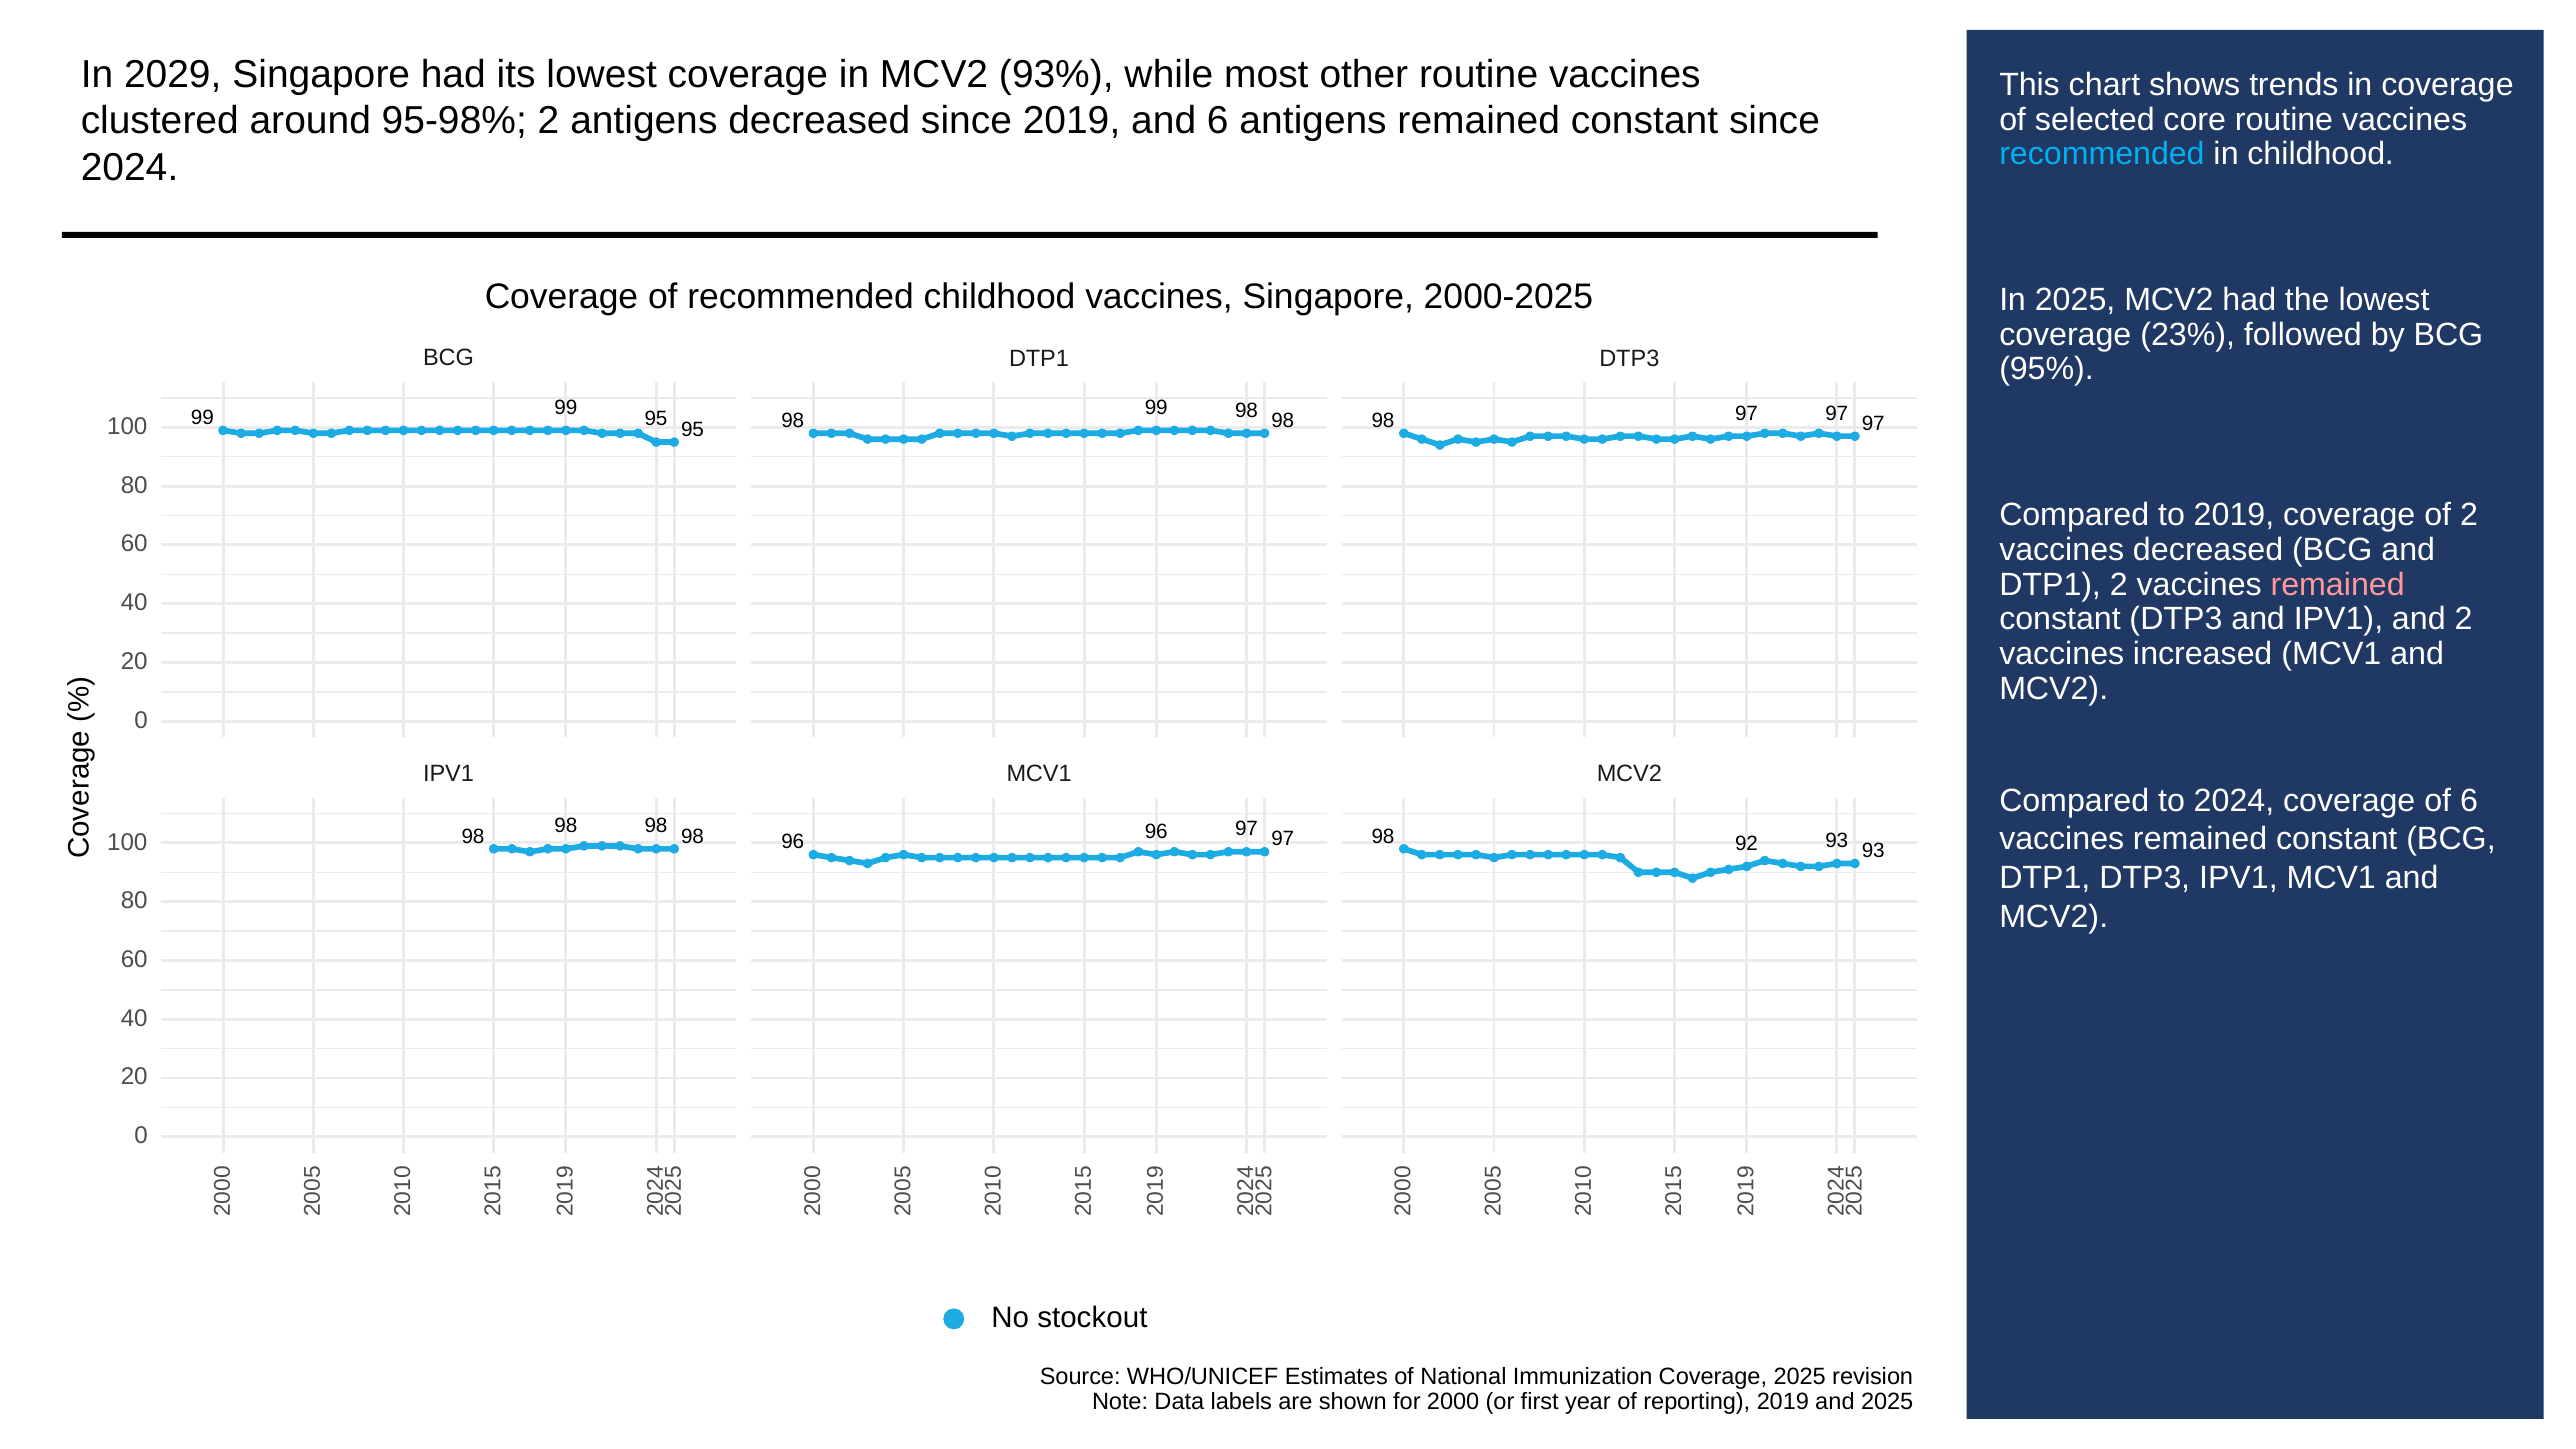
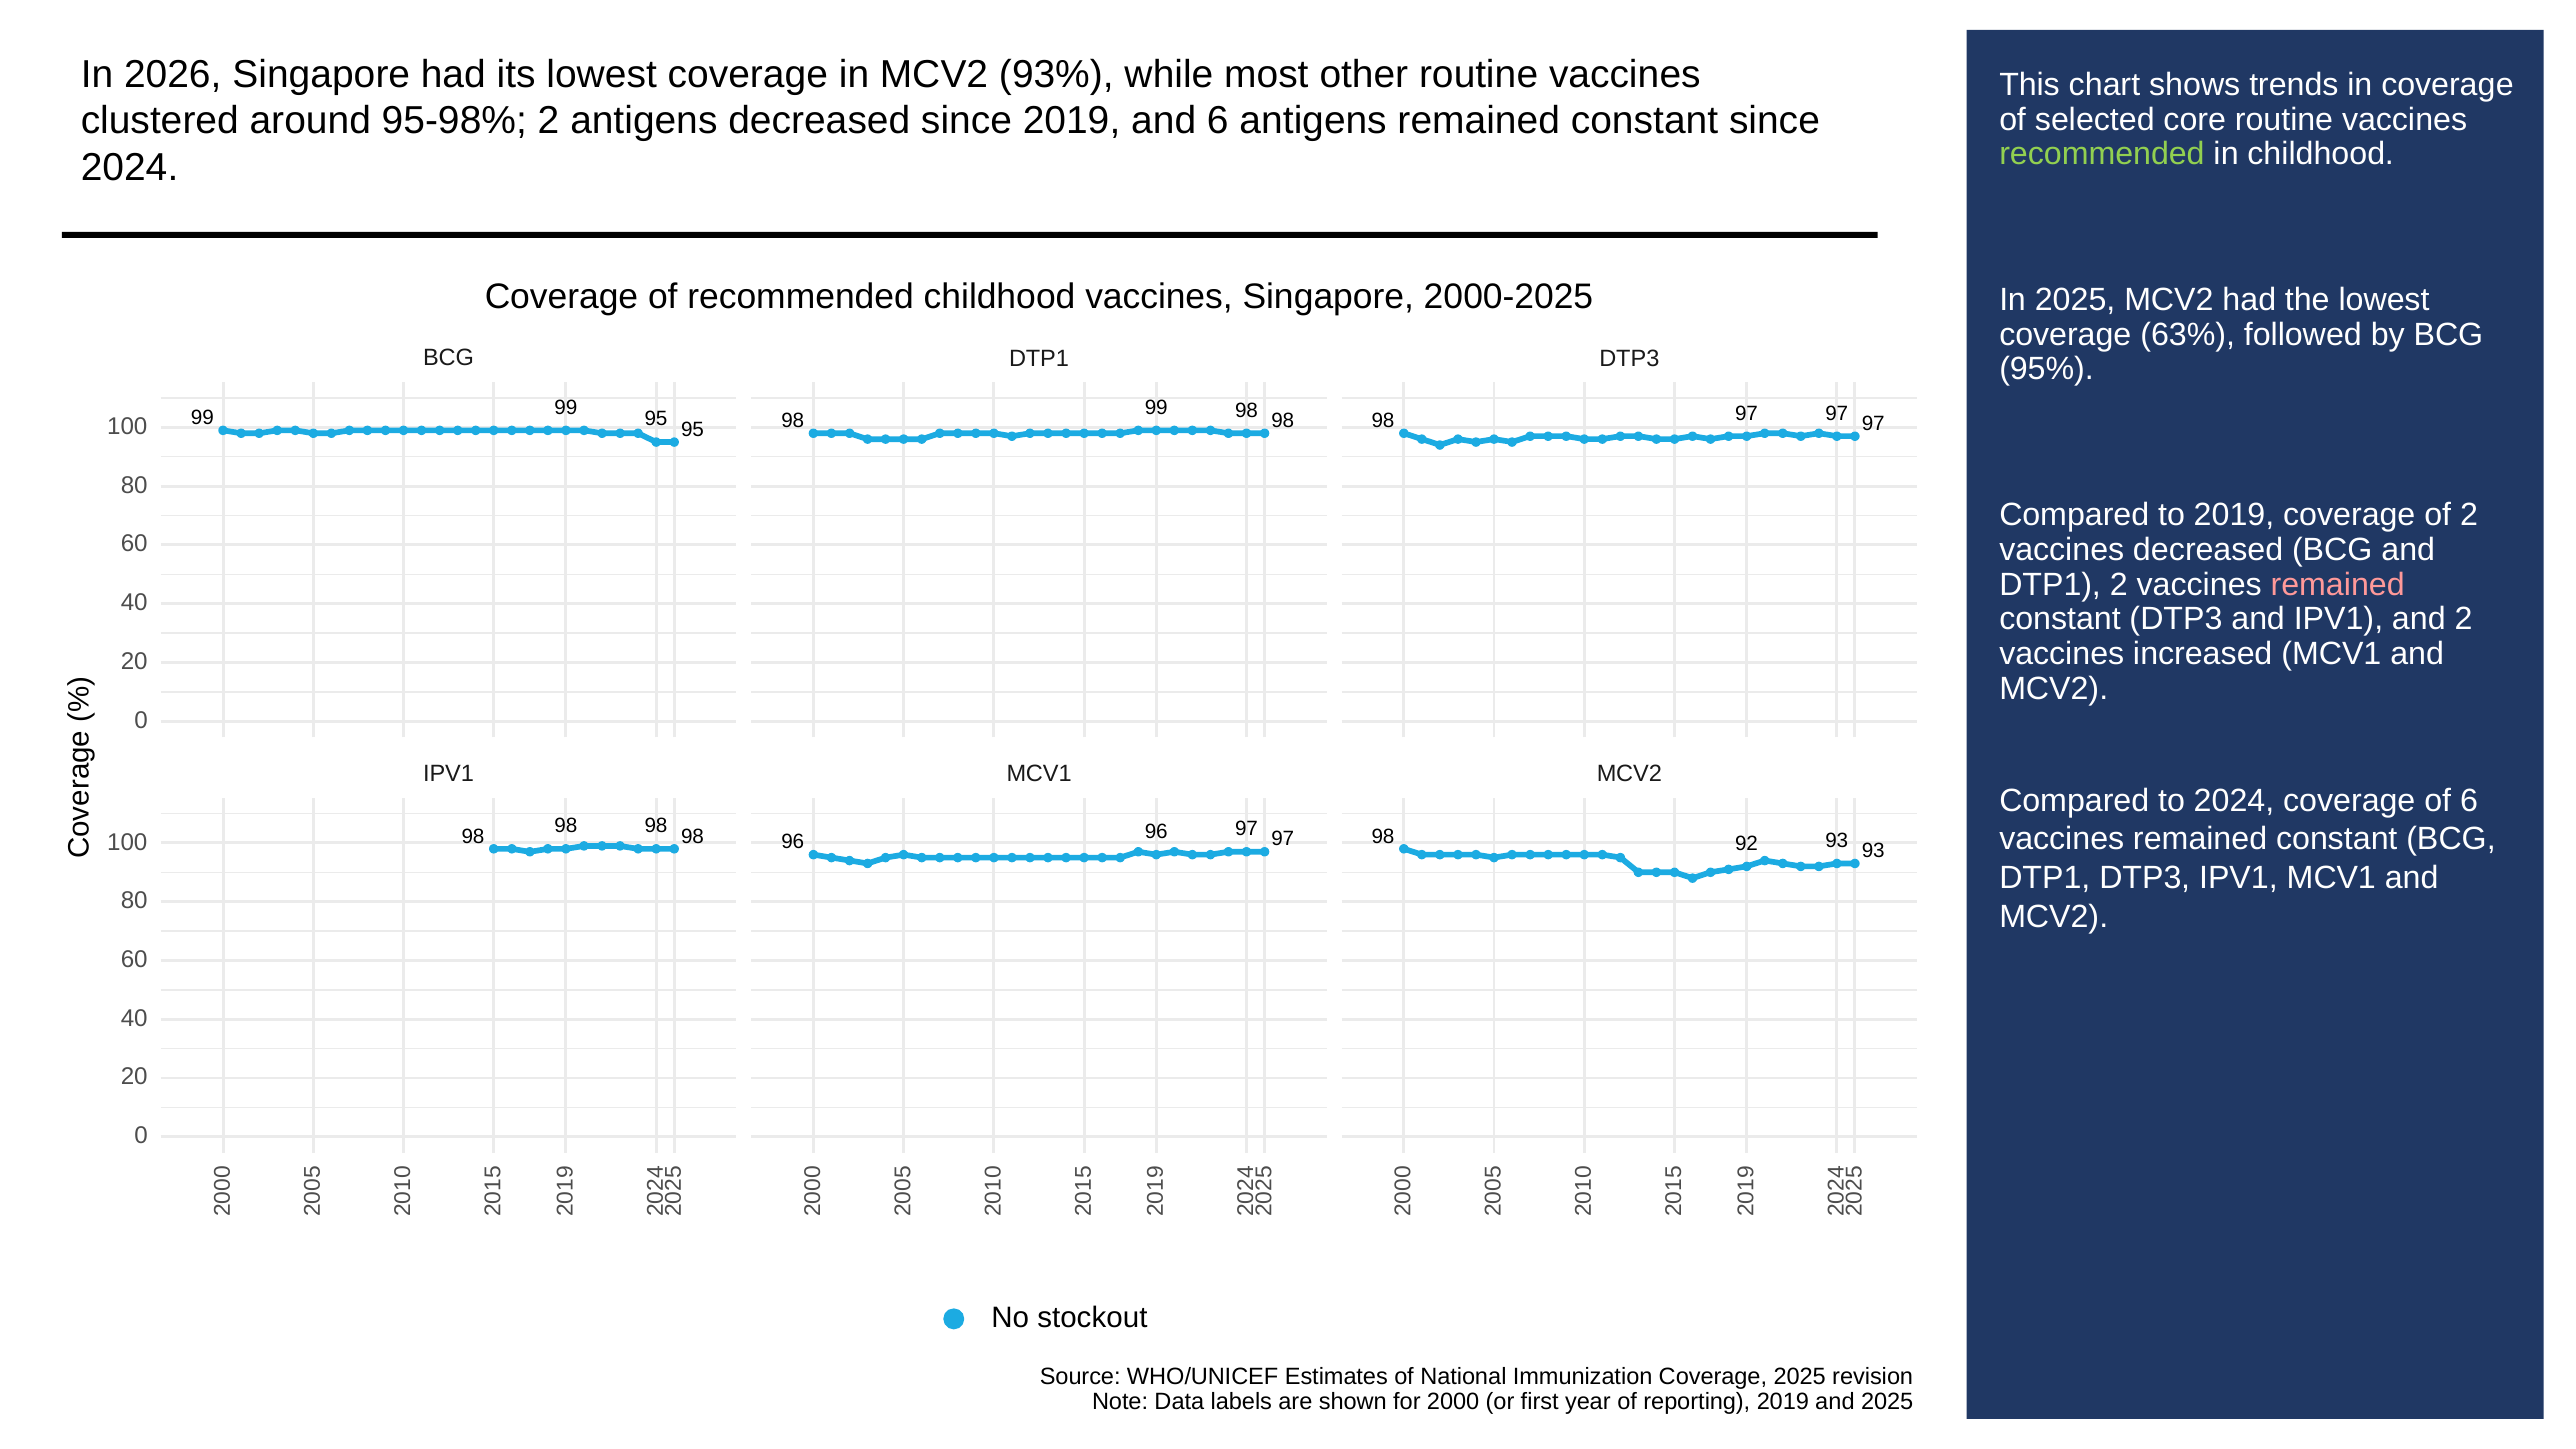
2029: 2029 -> 2026
recommended at (2102, 154) colour: light blue -> light green
23%: 23% -> 63%
